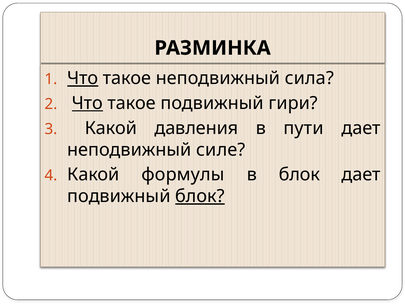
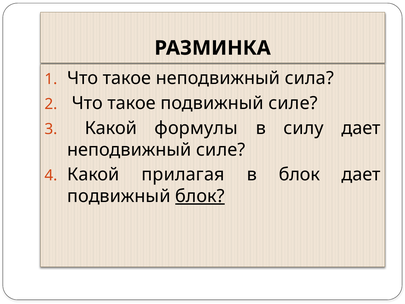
Что at (83, 78) underline: present -> none
Что at (87, 103) underline: present -> none
подвижный гири: гири -> силе
давления: давления -> формулы
пути: пути -> силу
формулы: формулы -> прилагая
